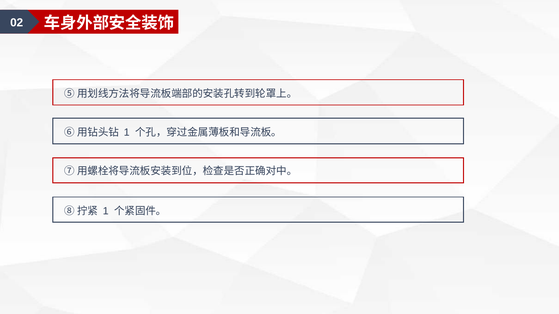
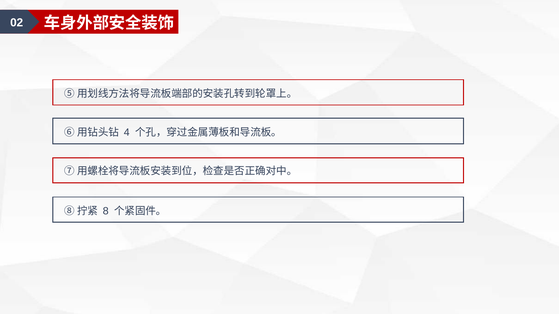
1 at (127, 132): 1 -> 4
1 at (106, 211): 1 -> 8
